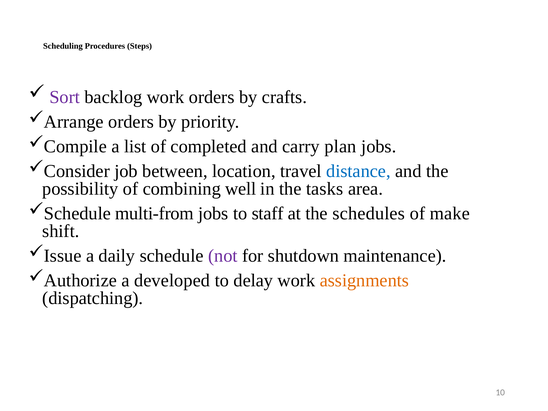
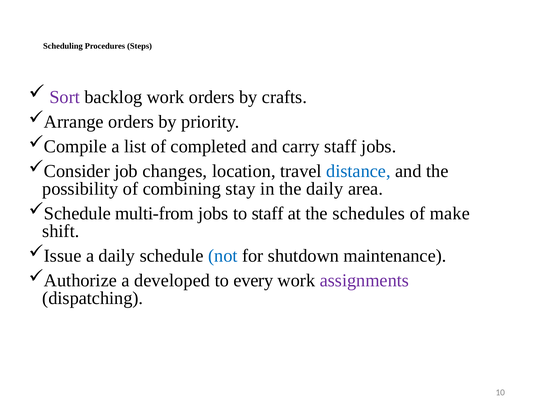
carry plan: plan -> staff
between: between -> changes
well: well -> stay
the tasks: tasks -> daily
not colour: purple -> blue
delay: delay -> every
assignments colour: orange -> purple
